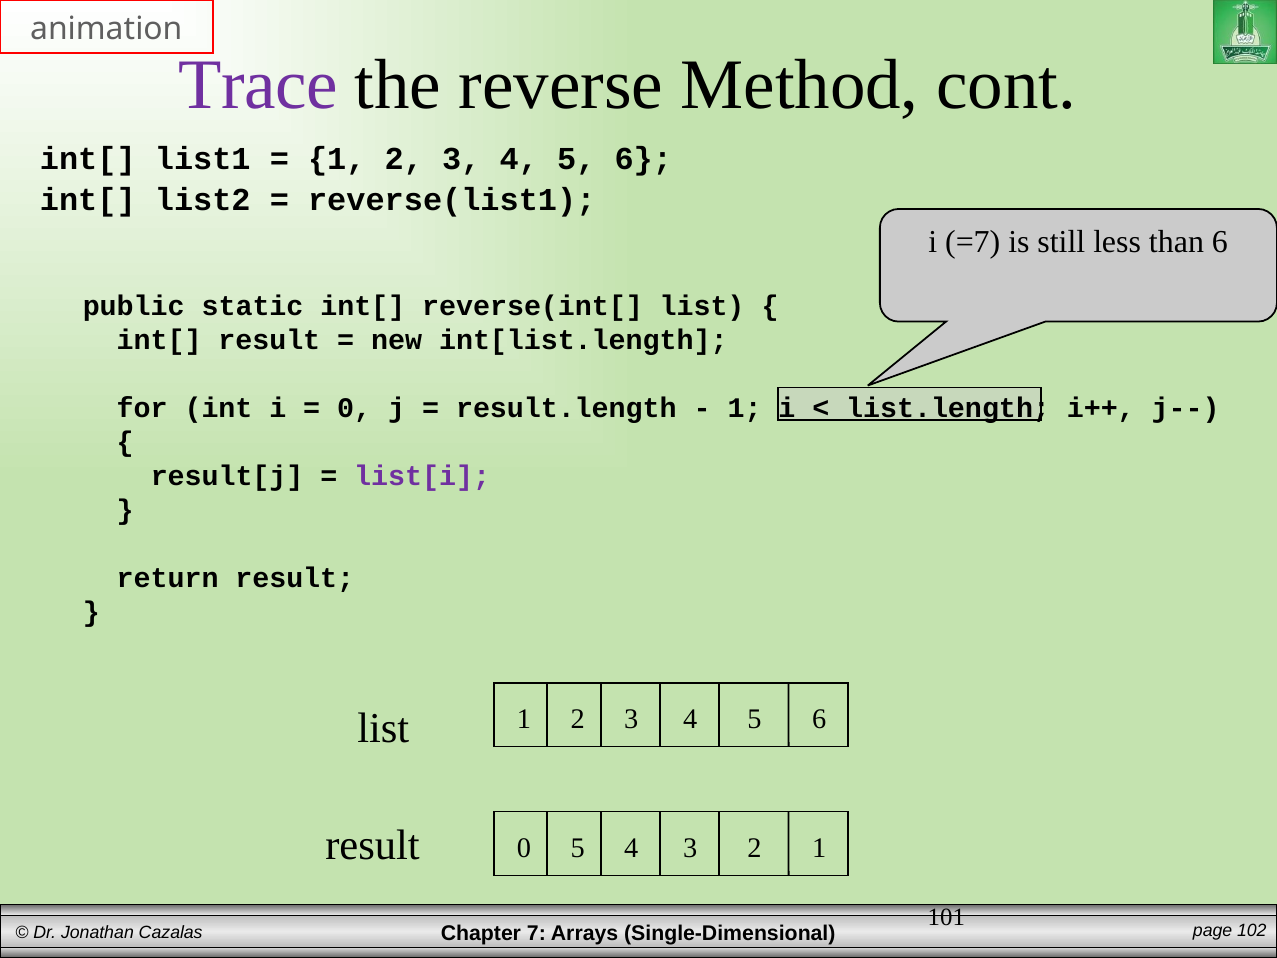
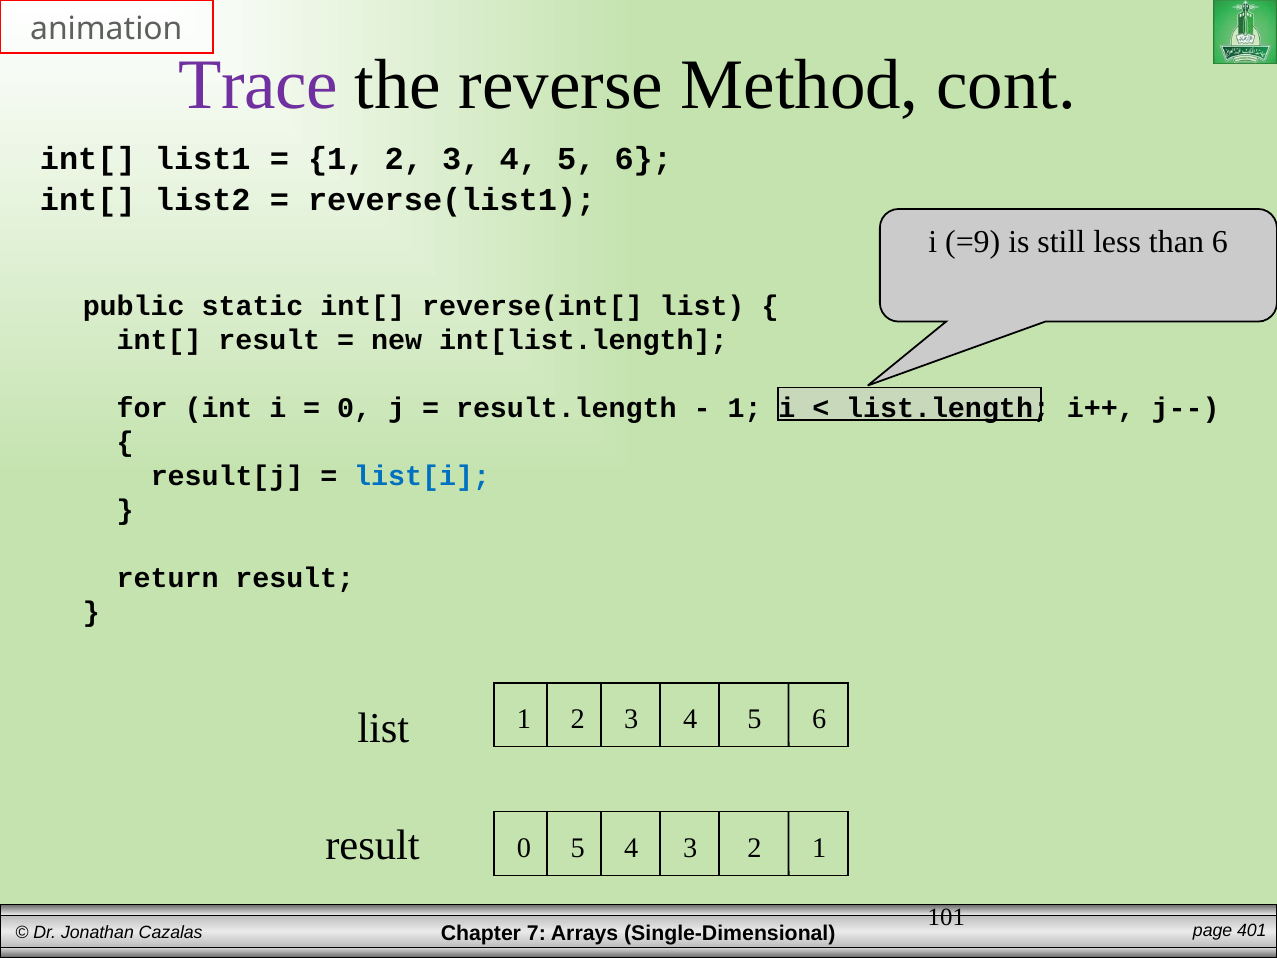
=7: =7 -> =9
list[i colour: purple -> blue
102: 102 -> 401
